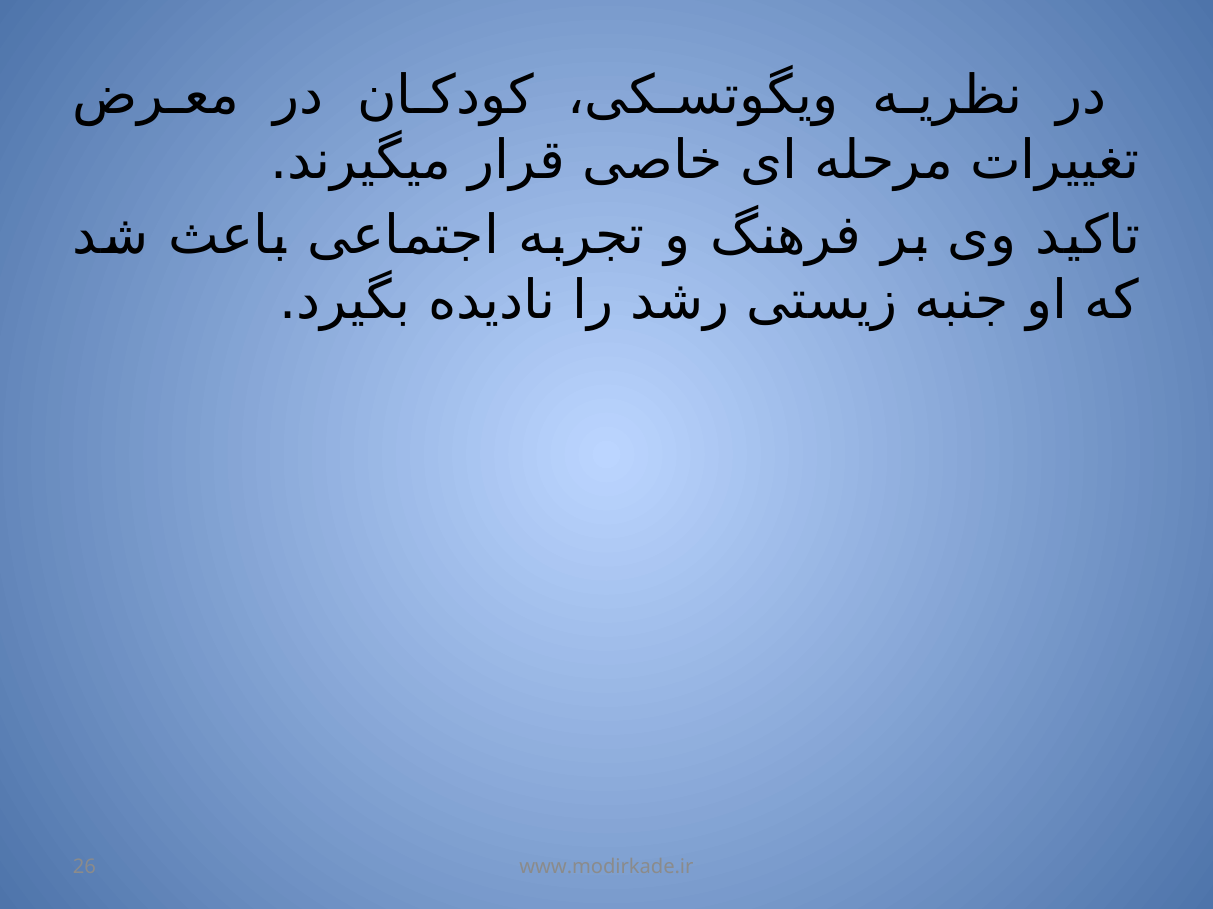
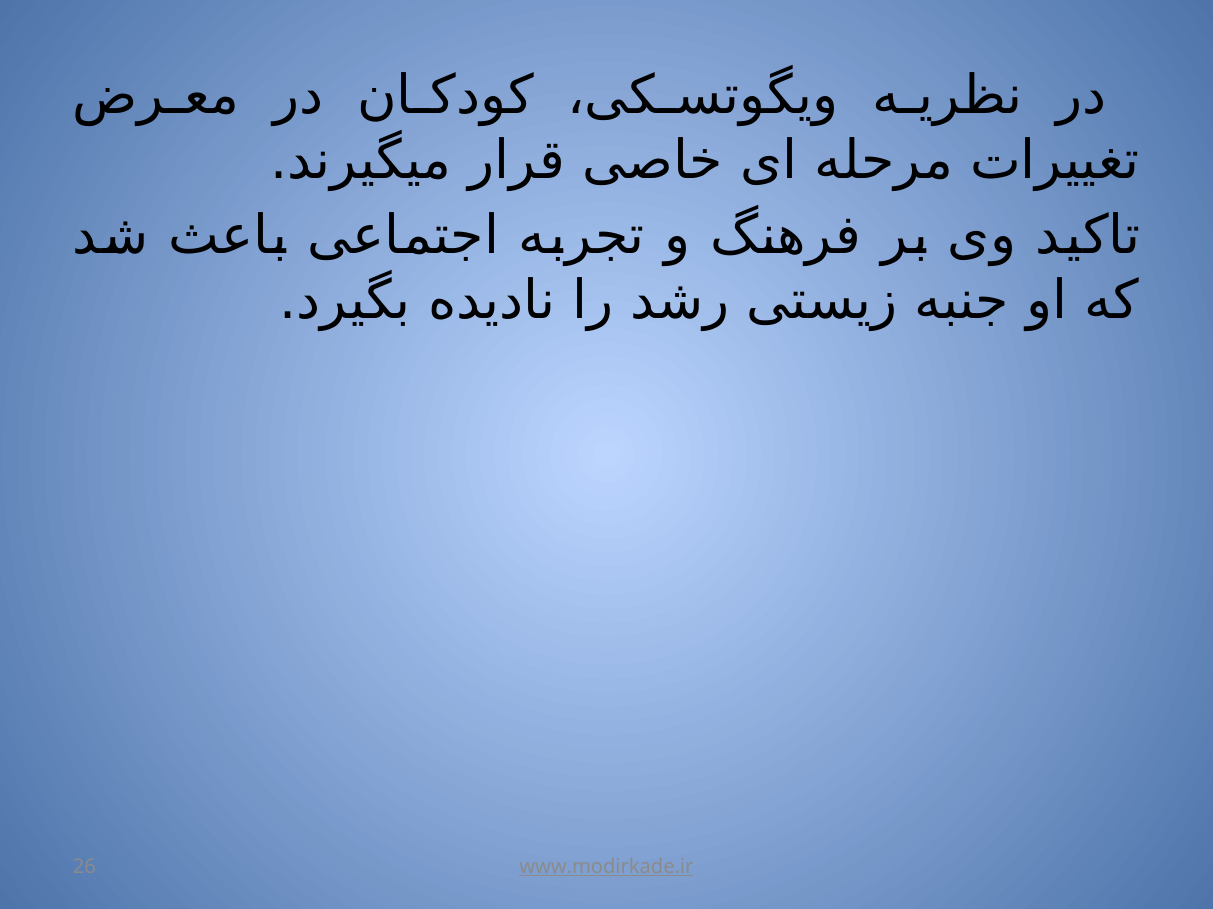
www.modirkade.ir underline: none -> present
